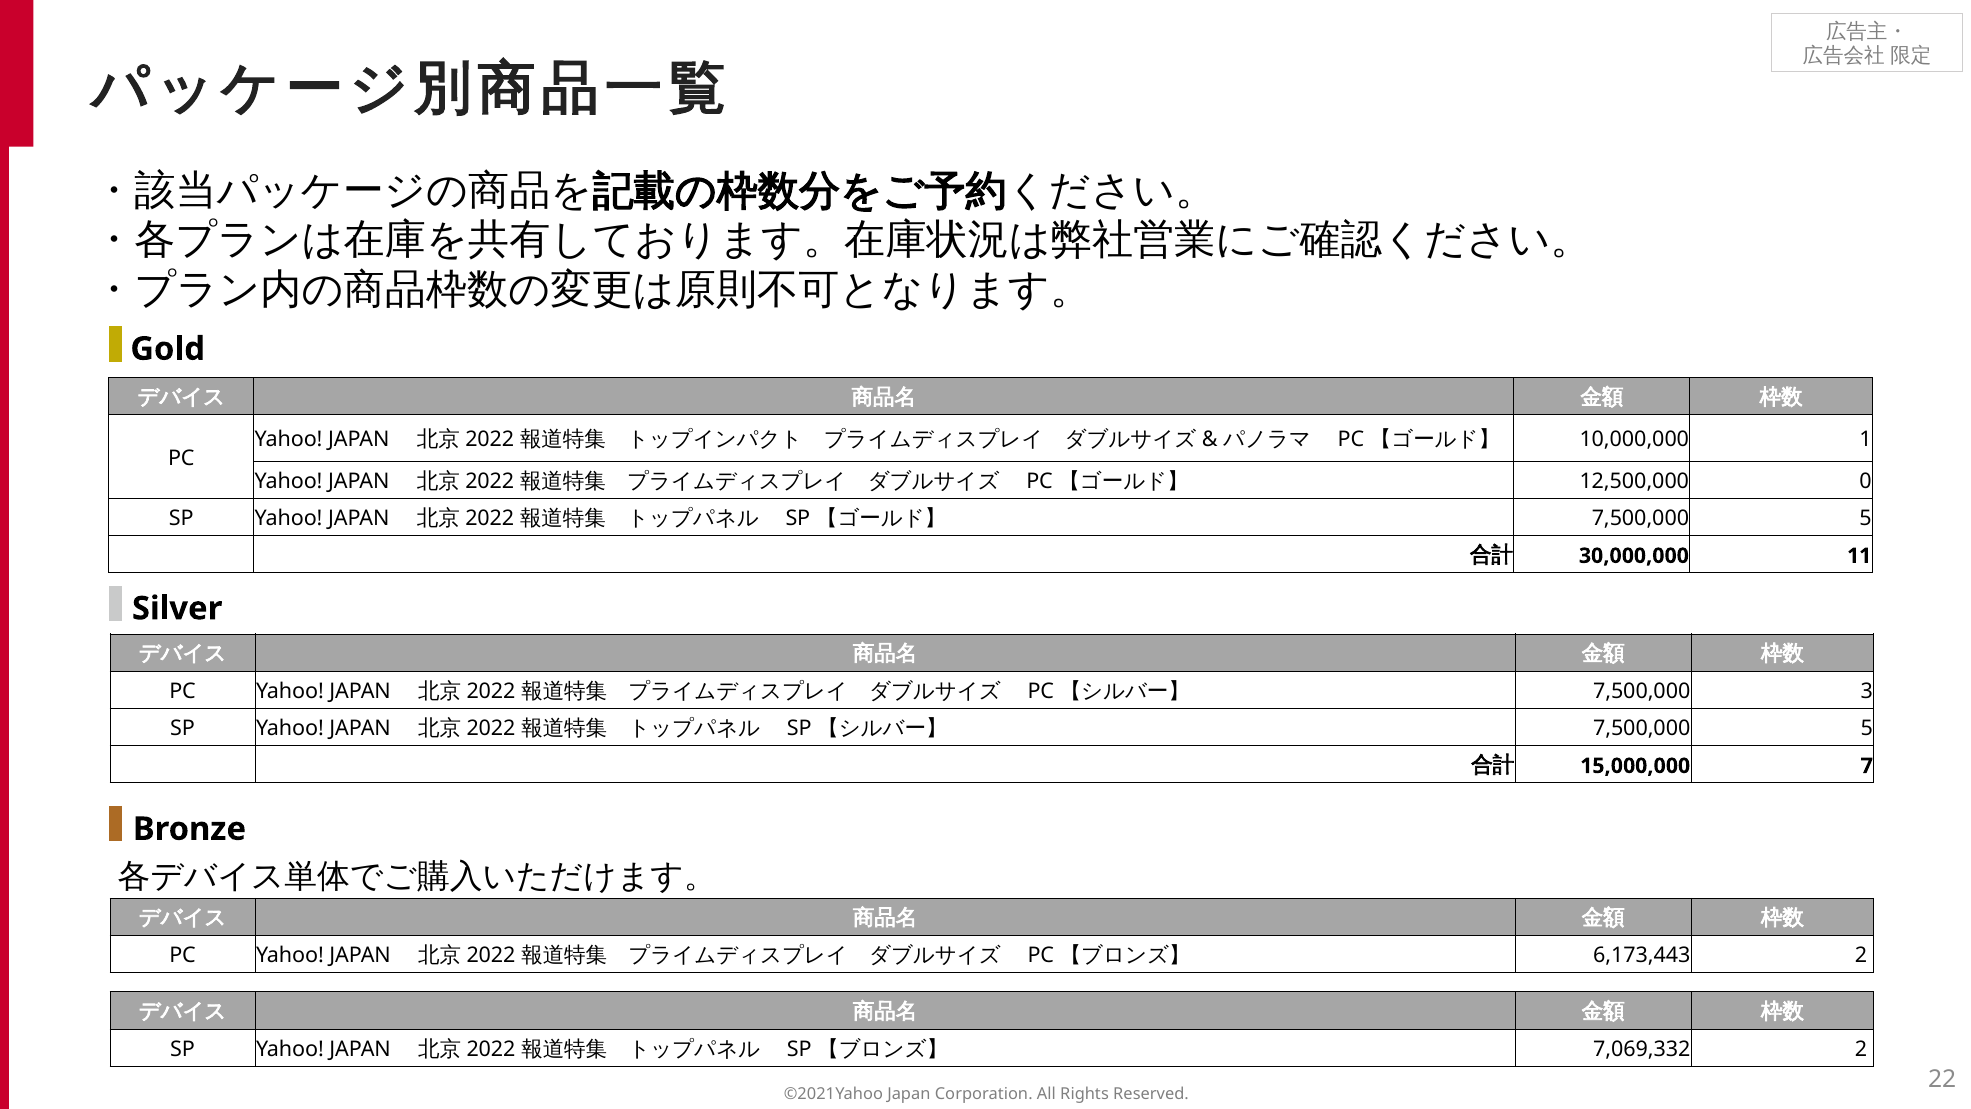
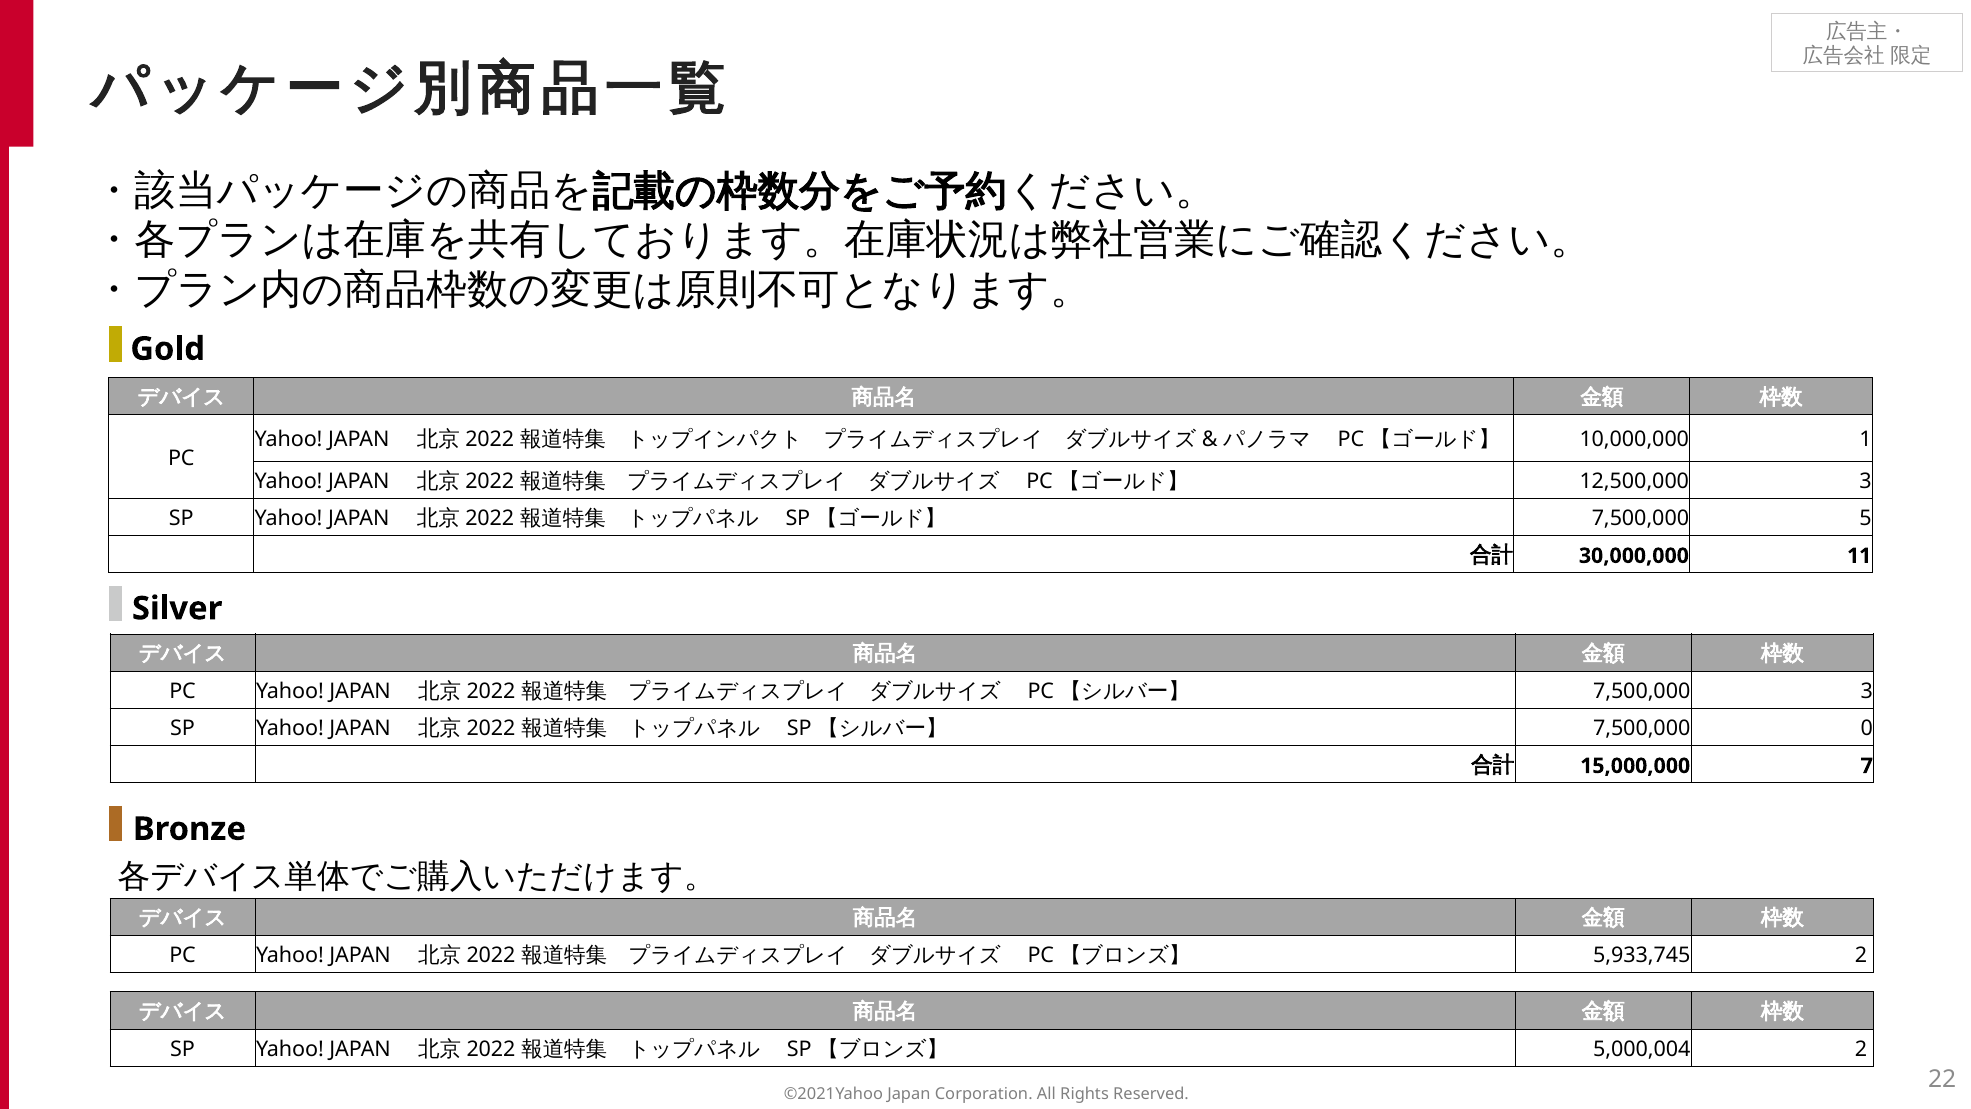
12,500,000 0: 0 -> 3
5 at (1867, 729): 5 -> 0
6,173,443: 6,173,443 -> 5,933,745
7,069,332: 7,069,332 -> 5,000,004
